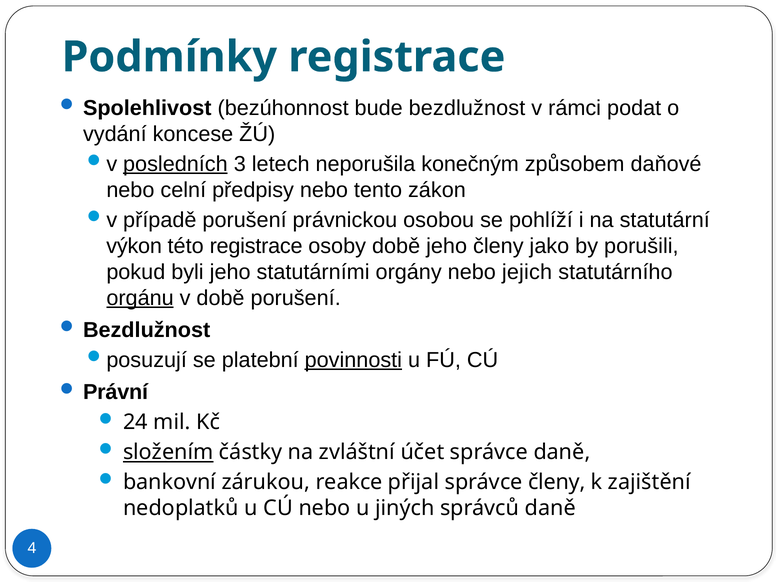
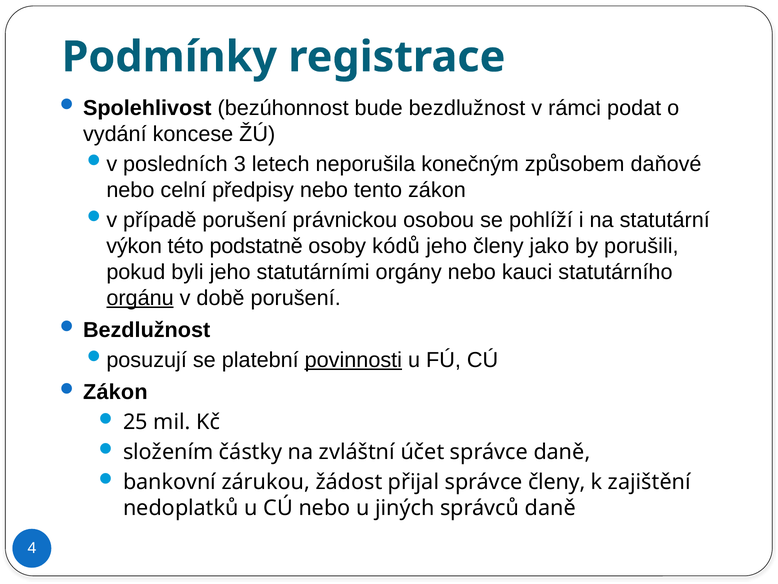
posledních underline: present -> none
této registrace: registrace -> podstatně
osoby době: době -> kódů
jejich: jejich -> kauci
Právní at (116, 392): Právní -> Zákon
24: 24 -> 25
složením underline: present -> none
reakce: reakce -> žádost
